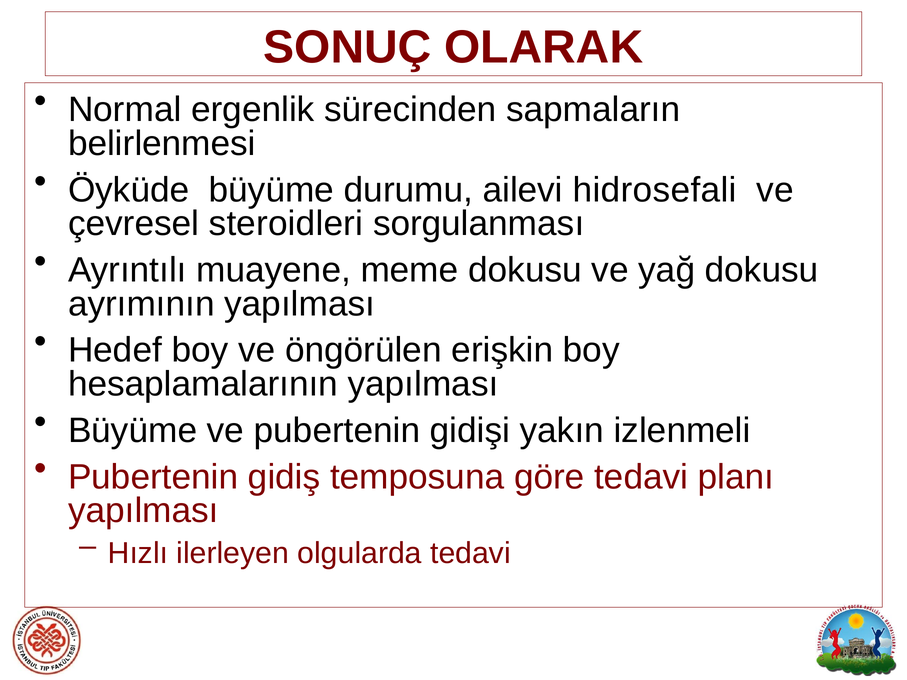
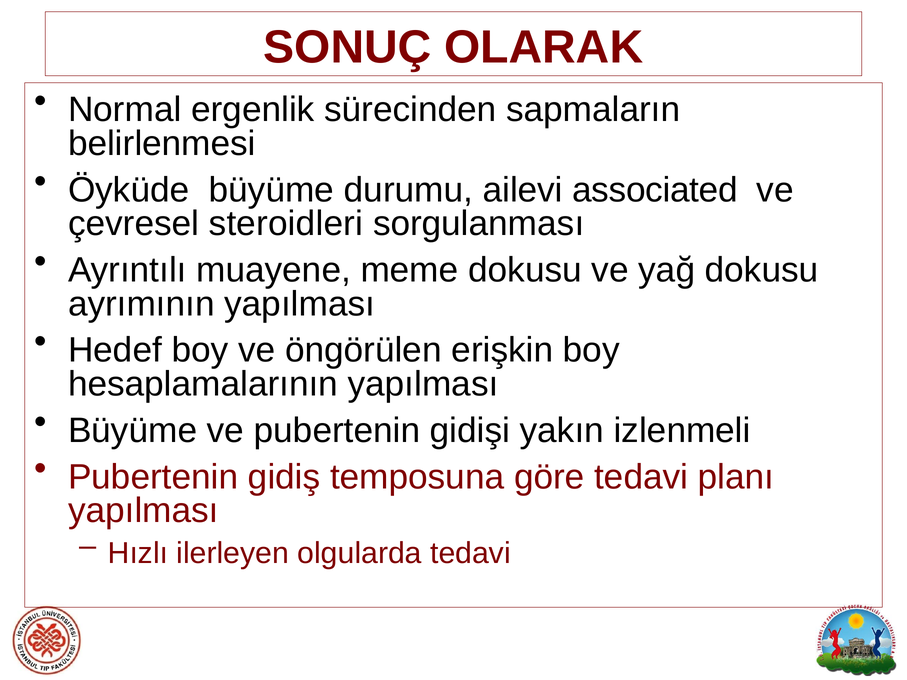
hidrosefali: hidrosefali -> associated
